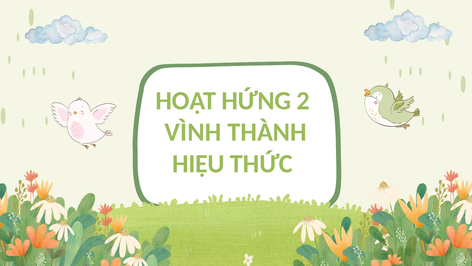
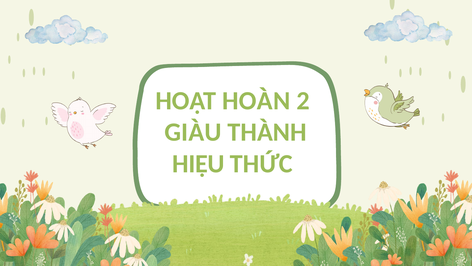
HỨNG: HỨNG -> HOÀN
VÌNH: VÌNH -> GIÀU
